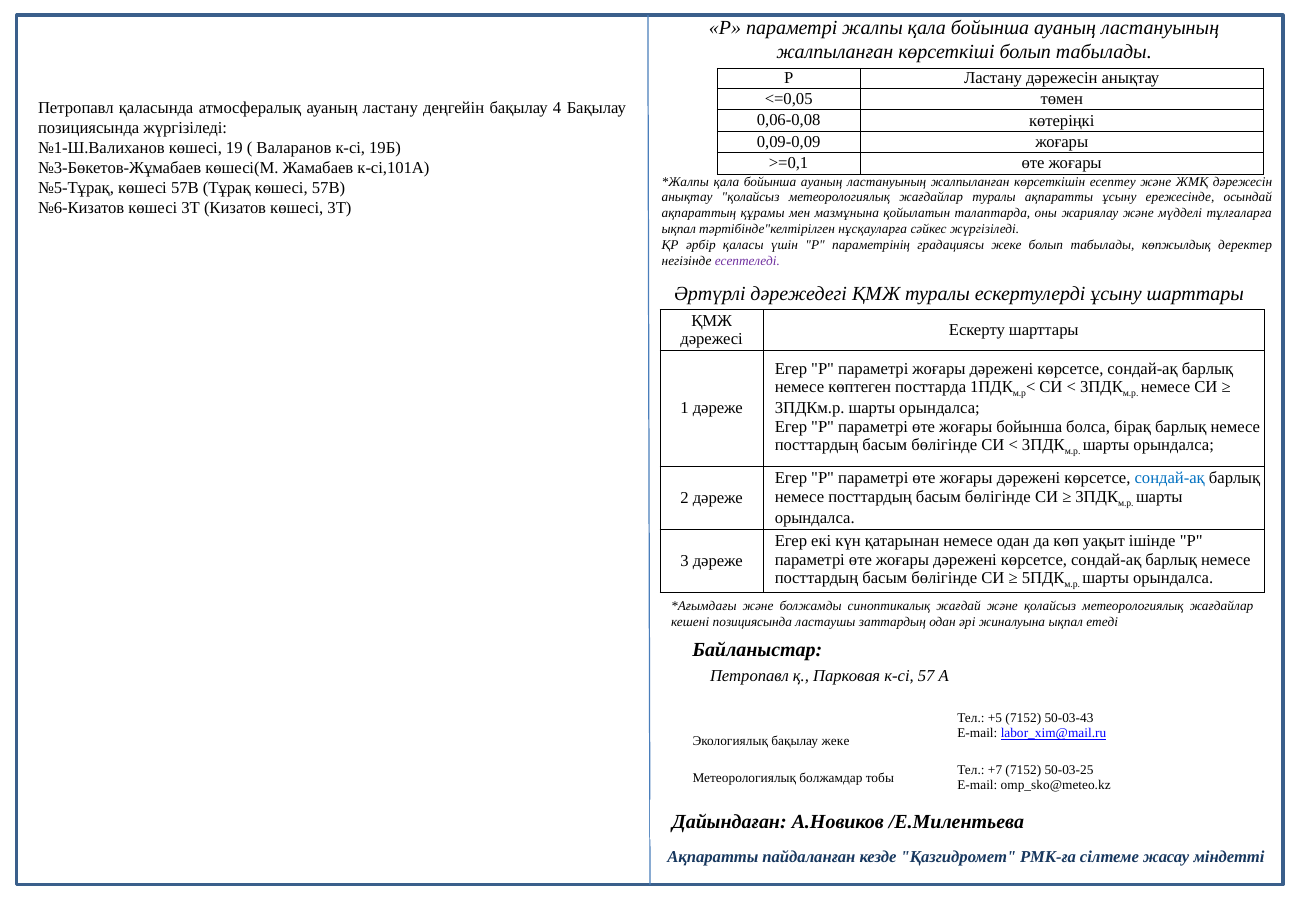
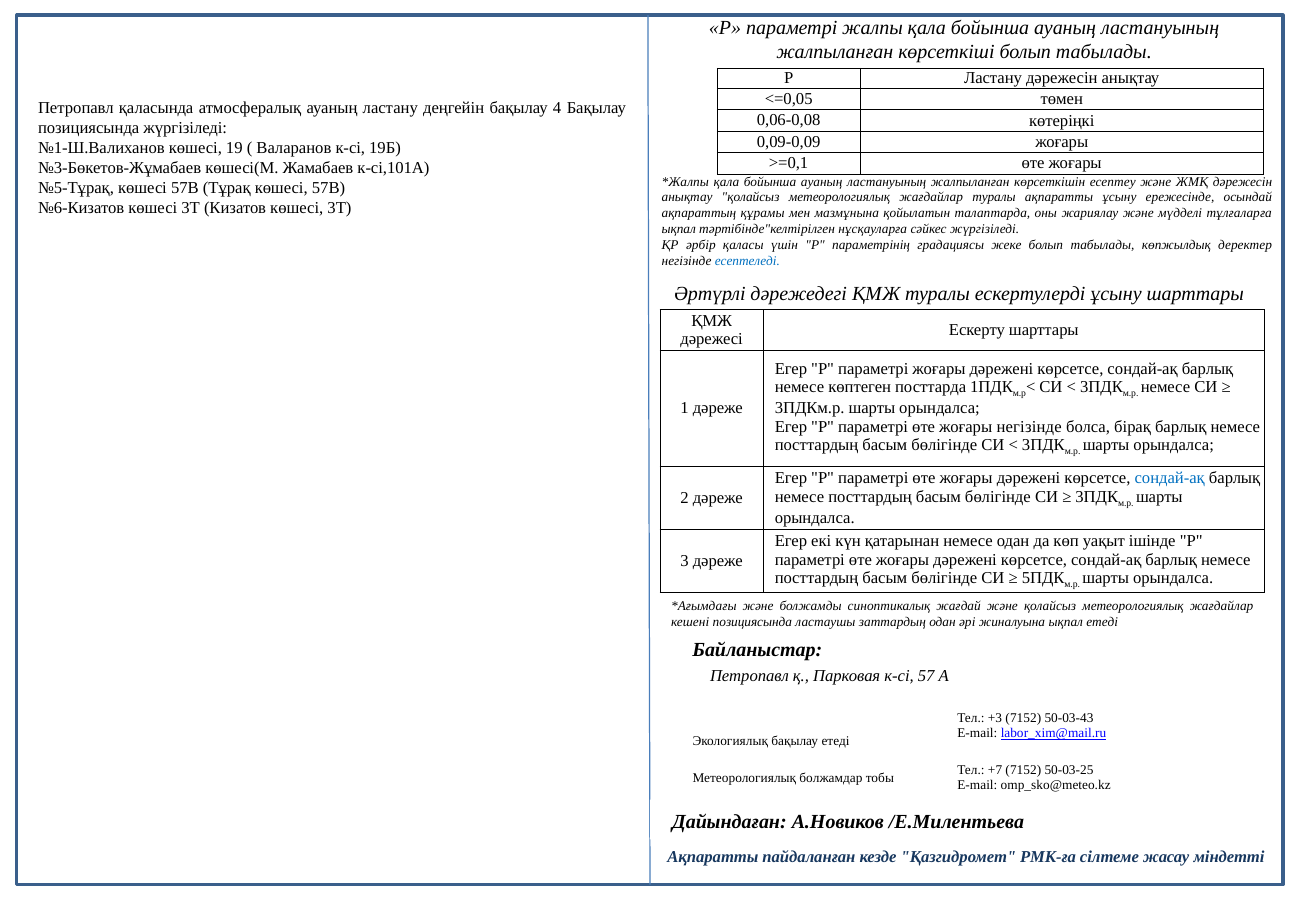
есептеледі colour: purple -> blue
жоғары бойынша: бойынша -> негізінде
+5: +5 -> +3
бақылау жеке: жеке -> етеді
